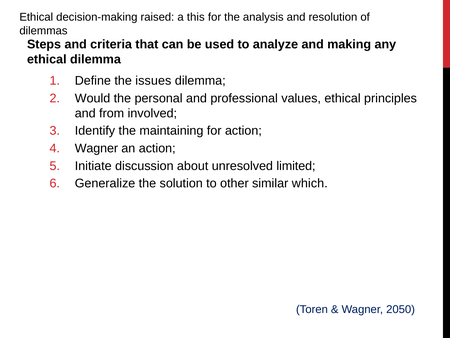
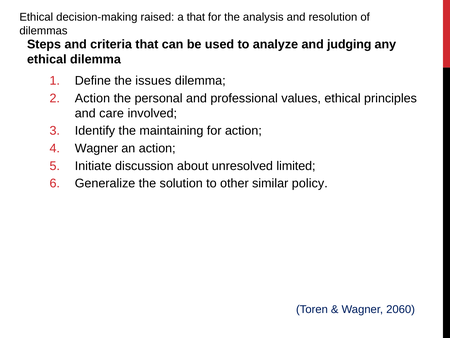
a this: this -> that
making: making -> judging
Would at (93, 98): Would -> Action
from: from -> care
which: which -> policy
2050: 2050 -> 2060
